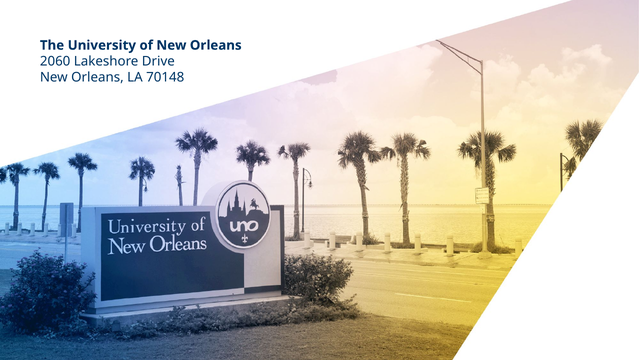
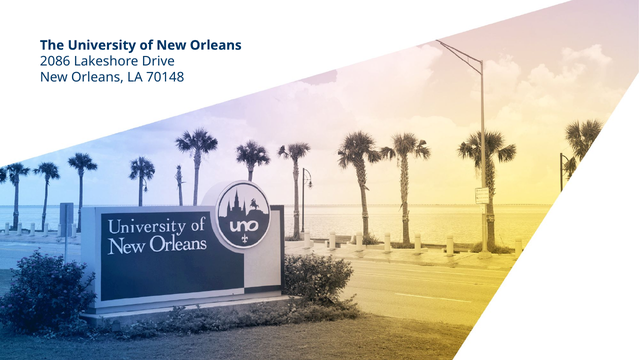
2060: 2060 -> 2086
